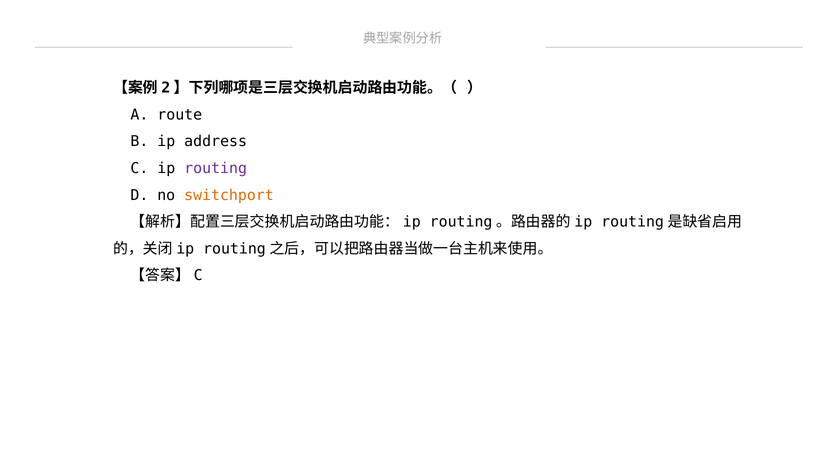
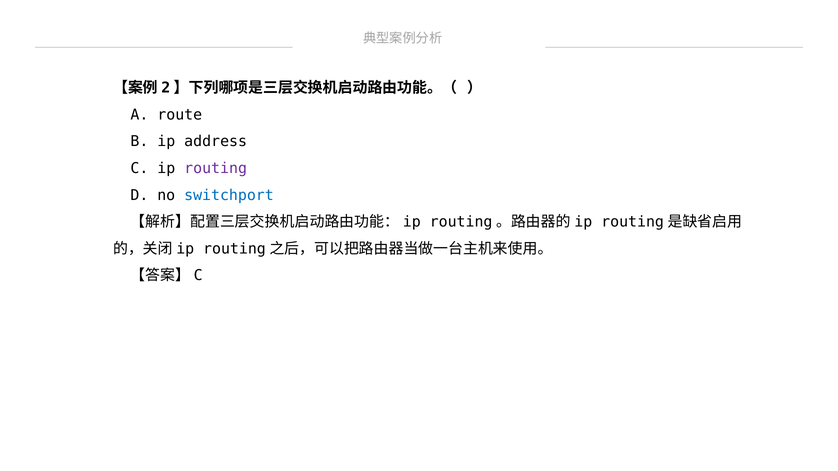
switchport colour: orange -> blue
